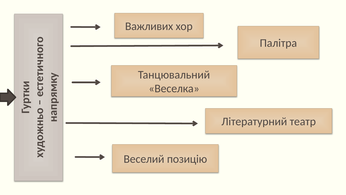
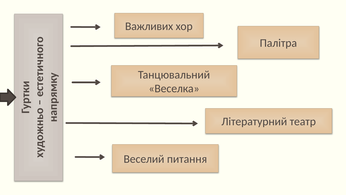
позицію: позицію -> питання
